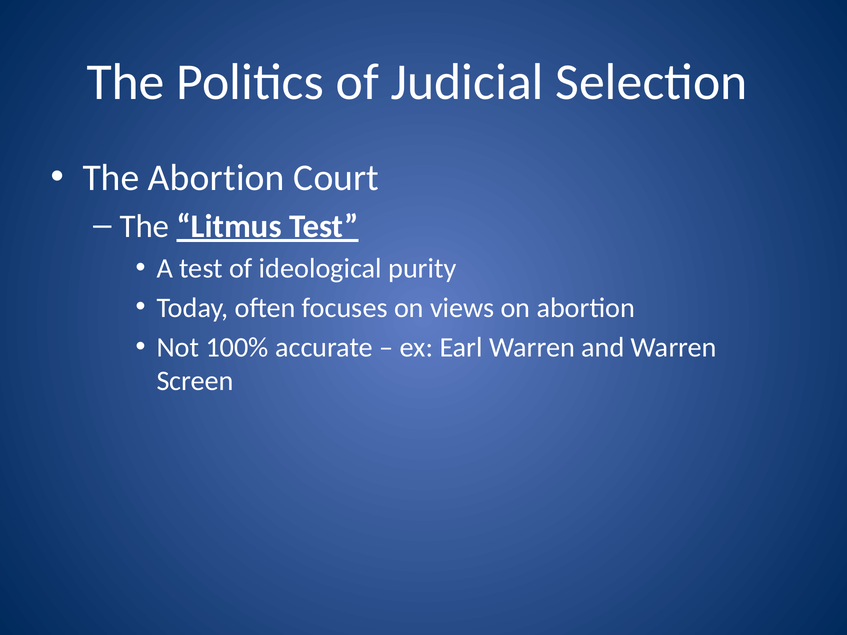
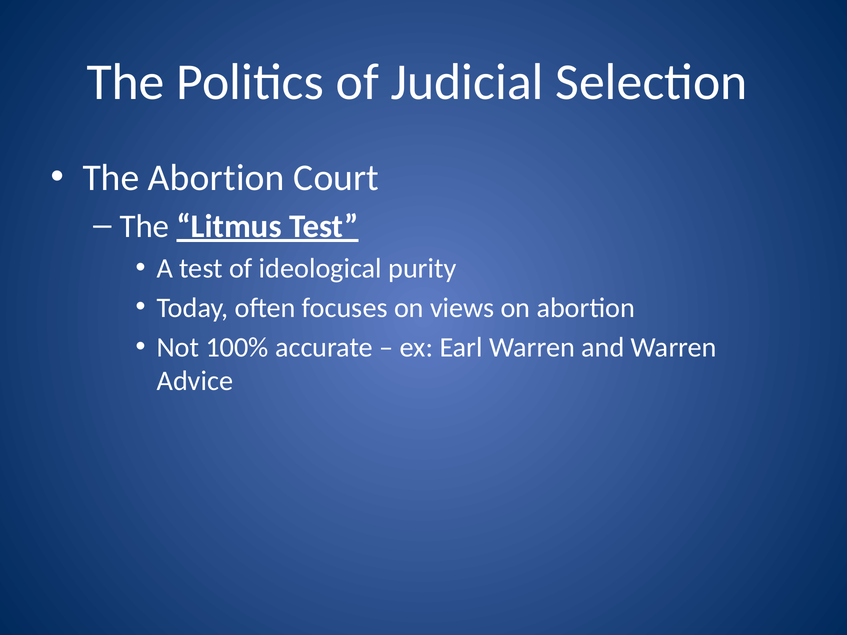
Screen: Screen -> Advice
